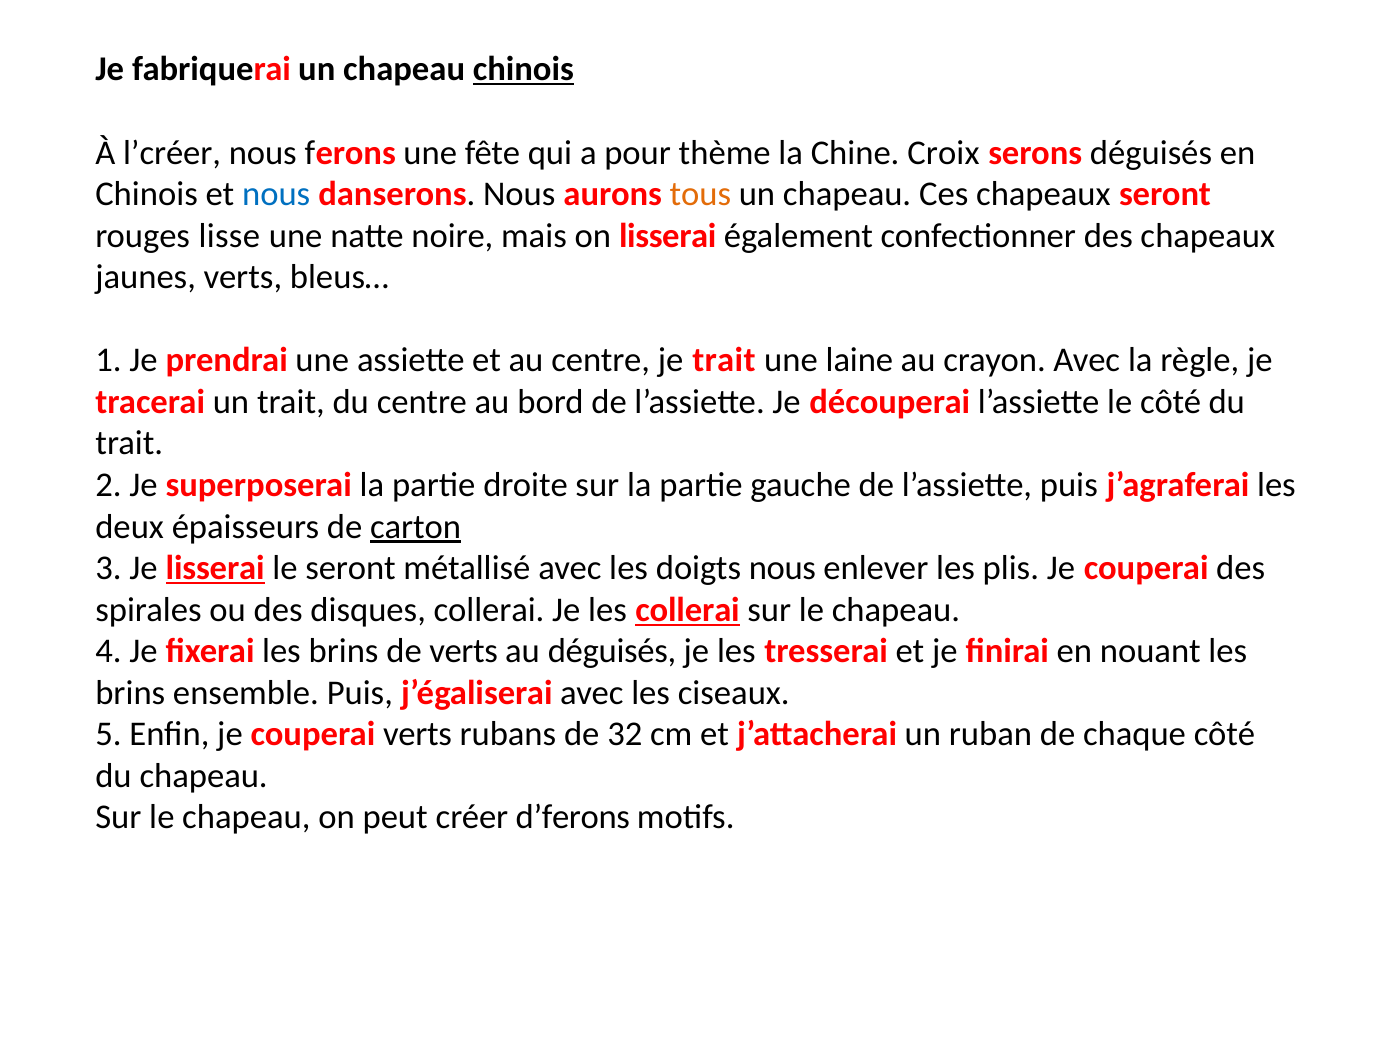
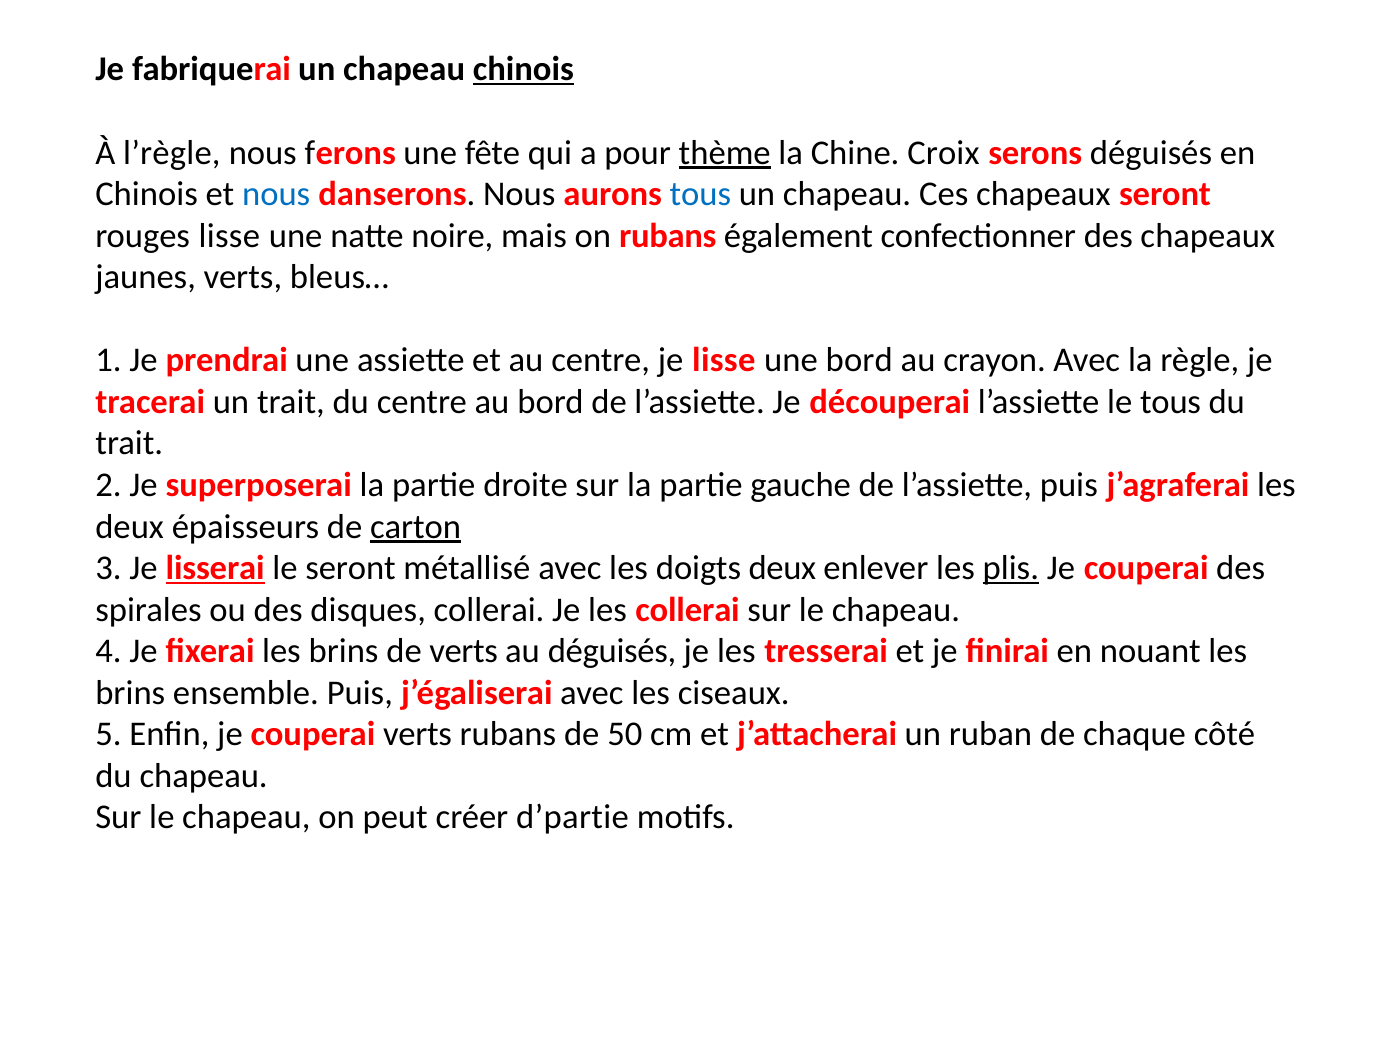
l’créer: l’créer -> l’règle
thème underline: none -> present
tous at (700, 194) colour: orange -> blue
on lisserai: lisserai -> rubans
je trait: trait -> lisse
une laine: laine -> bord
le côté: côté -> tous
doigts nous: nous -> deux
plis underline: none -> present
collerai at (687, 610) underline: present -> none
32: 32 -> 50
d’ferons: d’ferons -> d’partie
